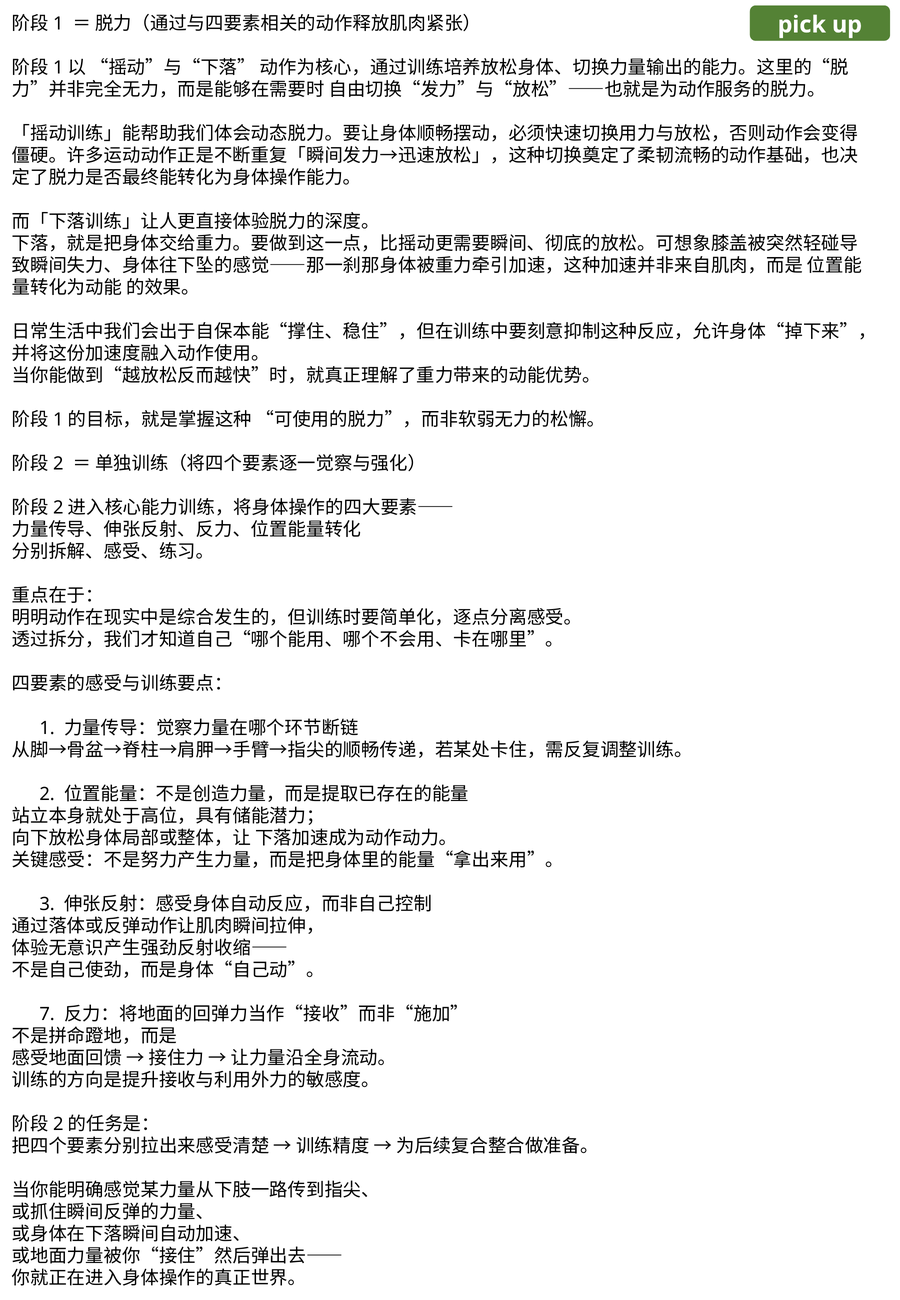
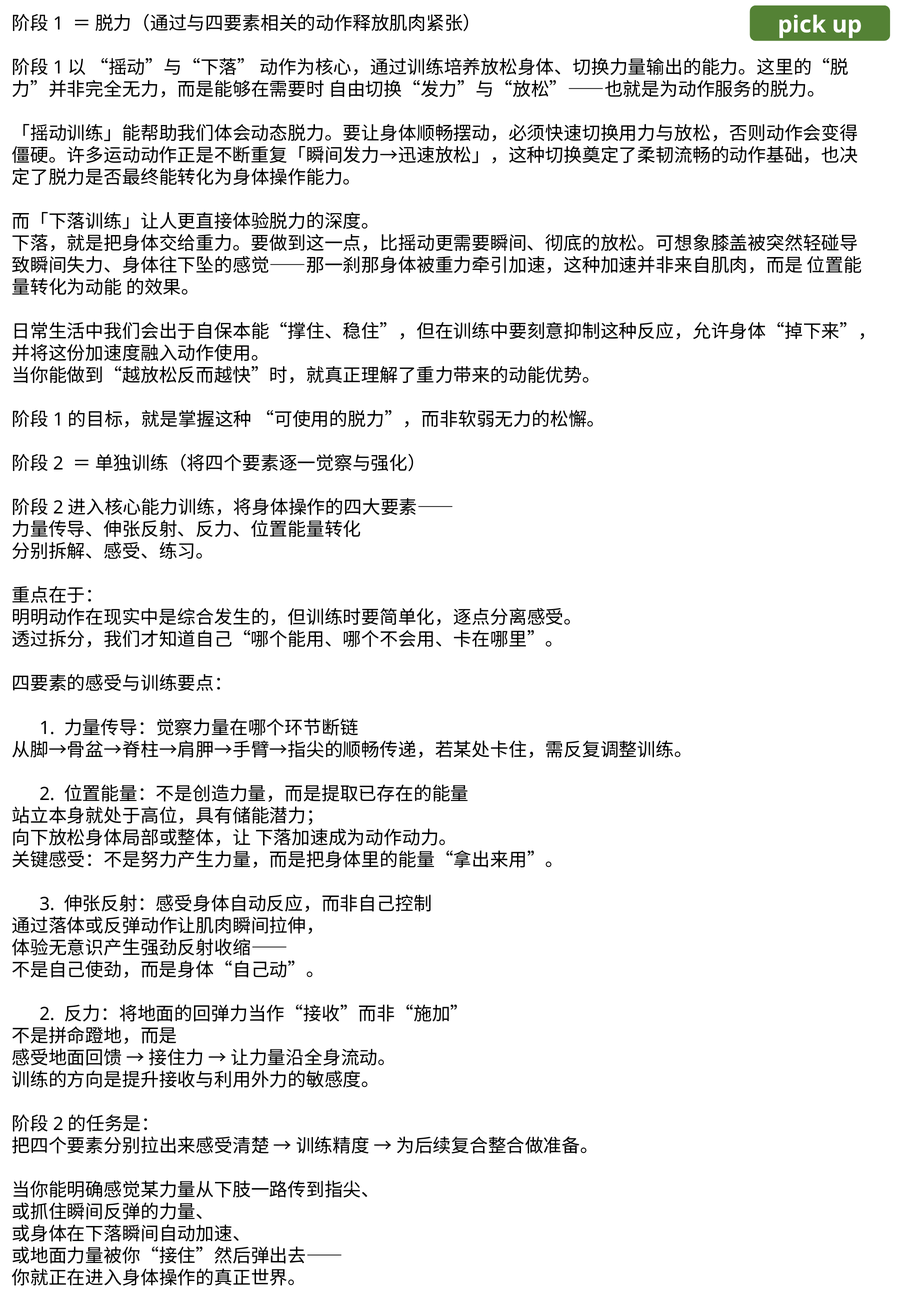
7 at (47, 1014): 7 -> 2
